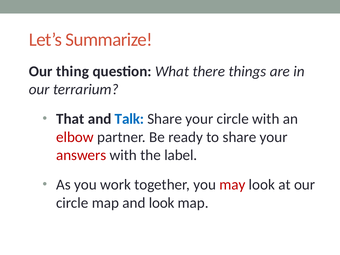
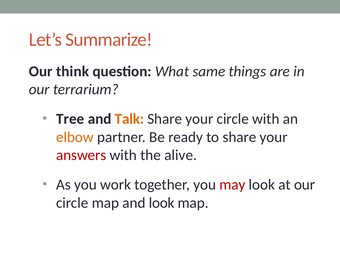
thing: thing -> think
there: there -> same
That: That -> Tree
Talk colour: blue -> orange
elbow colour: red -> orange
label: label -> alive
